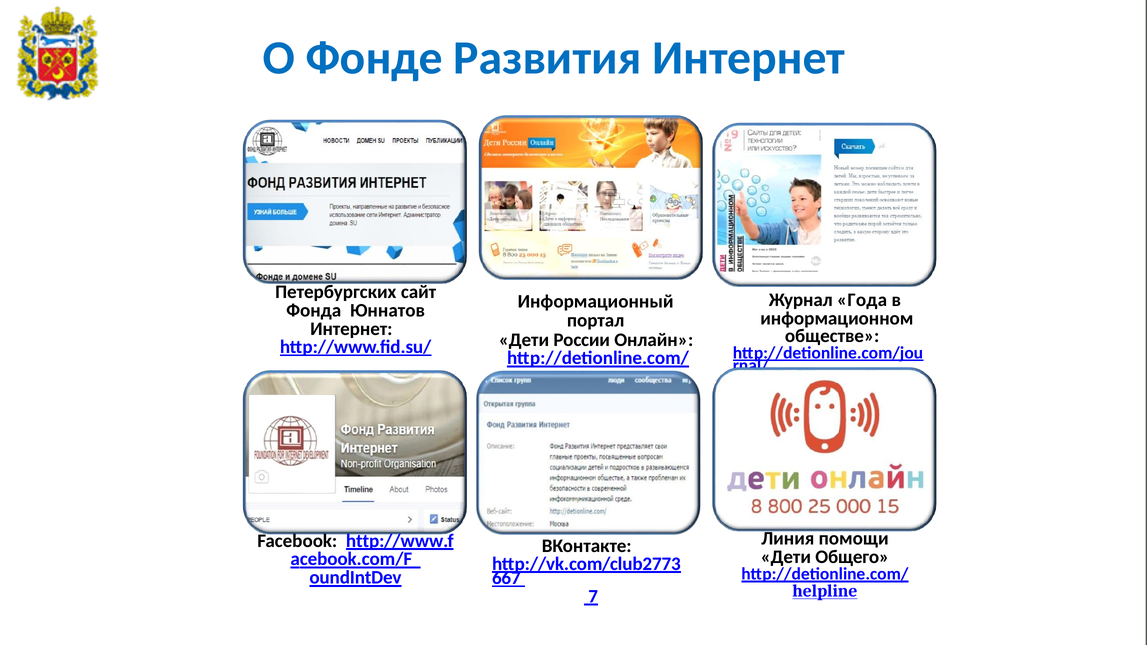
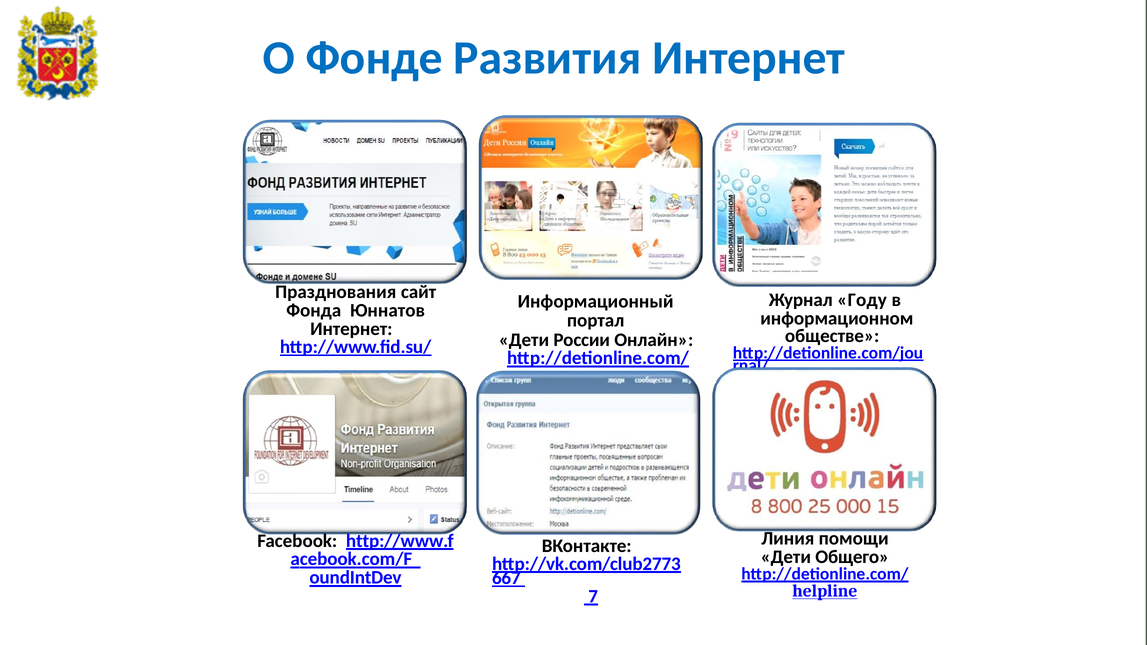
Петербургских: Петербургских -> Празднования
Года: Года -> Году
